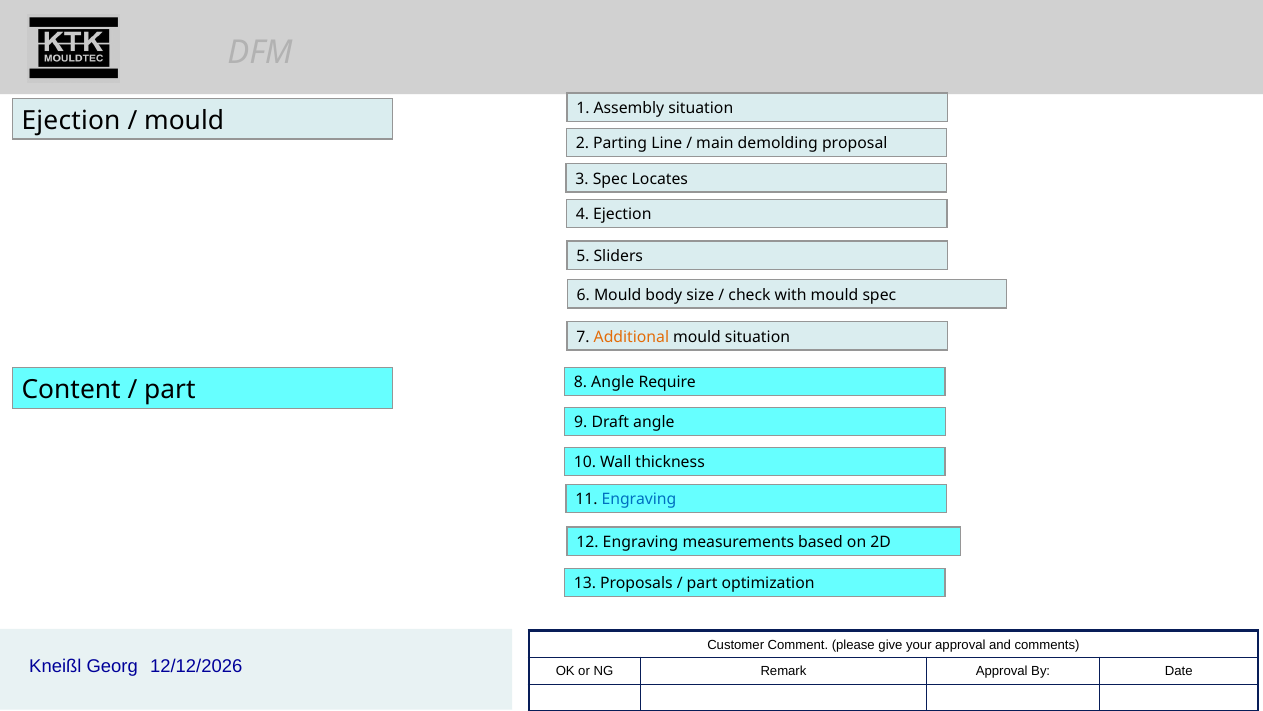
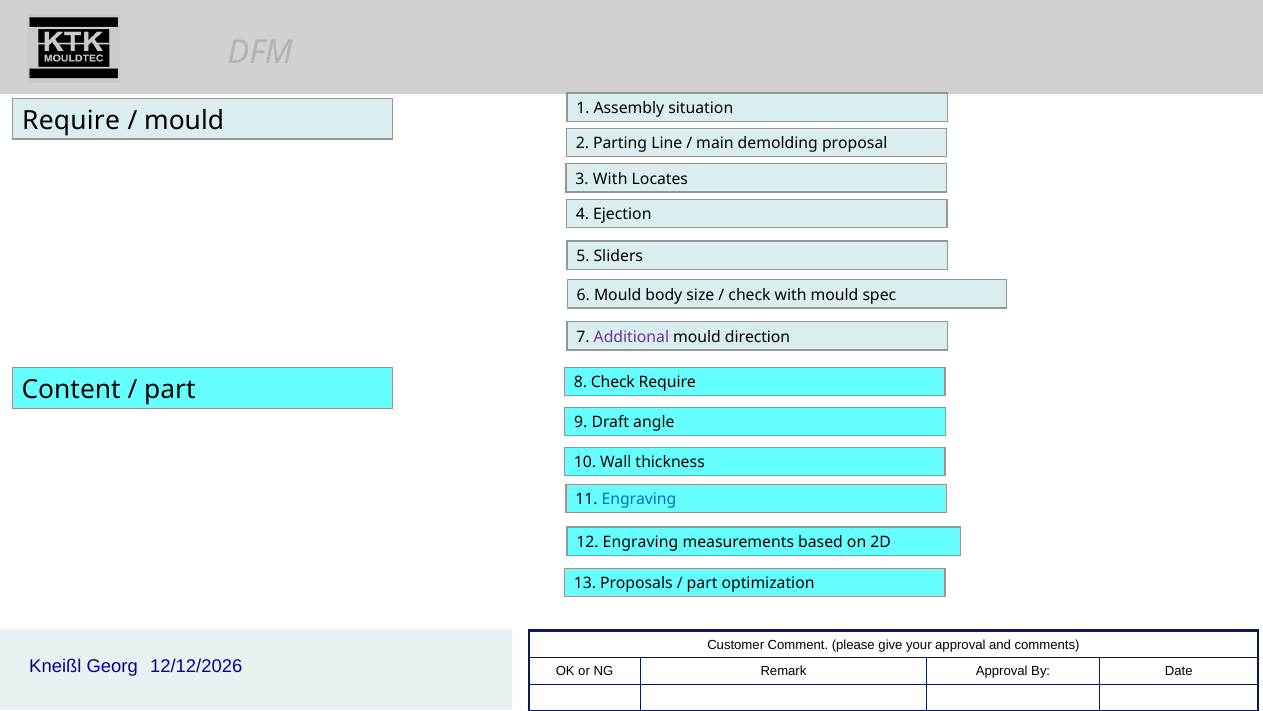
Ejection at (71, 120): Ejection -> Require
3 Spec: Spec -> With
Additional colour: orange -> purple
mould situation: situation -> direction
8 Angle: Angle -> Check
